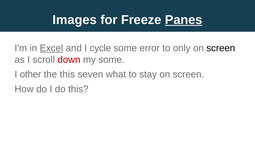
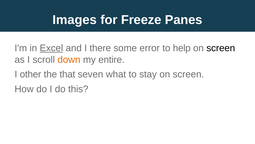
Panes underline: present -> none
cycle: cycle -> there
only: only -> help
down colour: red -> orange
my some: some -> entire
the this: this -> that
